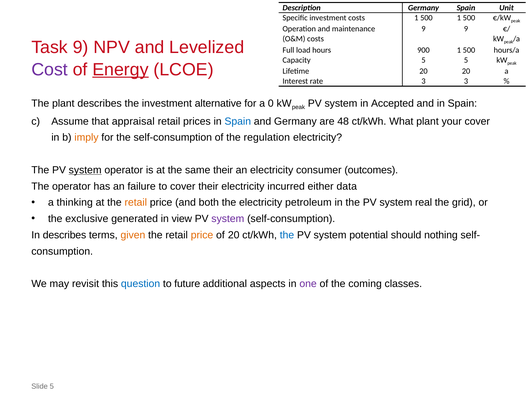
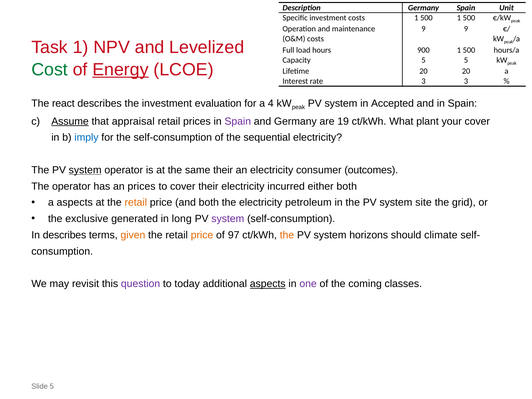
Task 9: 9 -> 1
Cost colour: purple -> green
The plant: plant -> react
alternative: alternative -> evaluation
0: 0 -> 4
Assume underline: none -> present
Spain at (238, 121) colour: blue -> purple
48: 48 -> 19
imply colour: orange -> blue
regulation: regulation -> sequential
an failure: failure -> prices
either data: data -> both
a thinking: thinking -> aspects
real: real -> site
view: view -> long
of 20: 20 -> 97
the at (287, 235) colour: blue -> orange
potential: potential -> horizons
nothing: nothing -> climate
question colour: blue -> purple
future: future -> today
aspects at (268, 284) underline: none -> present
